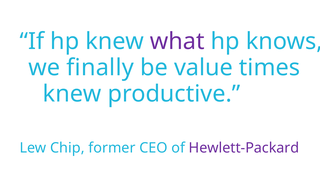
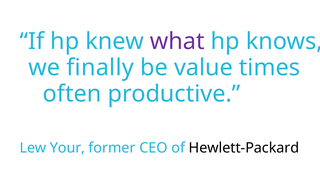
knew at (72, 94): knew -> often
Chip: Chip -> Your
Hewlett-Packard colour: purple -> black
